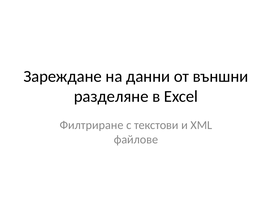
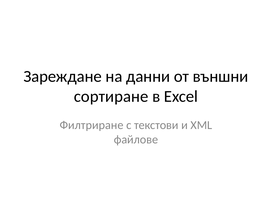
разделяне: разделяне -> сортиране
